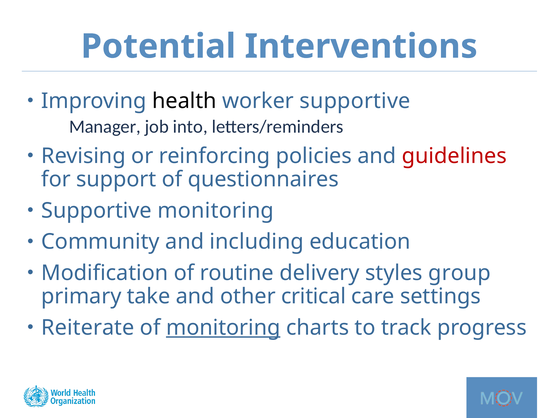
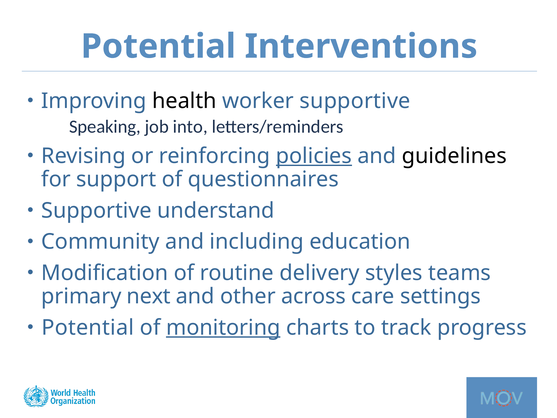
Manager: Manager -> Speaking
policies underline: none -> present
guidelines colour: red -> black
Supportive monitoring: monitoring -> understand
group: group -> teams
take: take -> next
critical: critical -> across
Reiterate at (88, 327): Reiterate -> Potential
